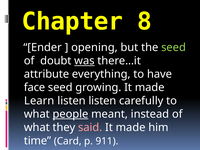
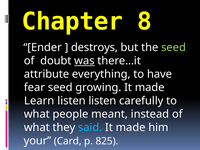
opening: opening -> destroys
face: face -> fear
people underline: present -> none
said colour: pink -> light blue
time: time -> your
911: 911 -> 825
